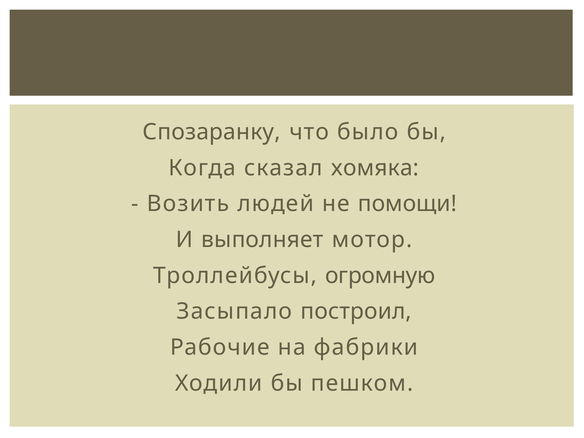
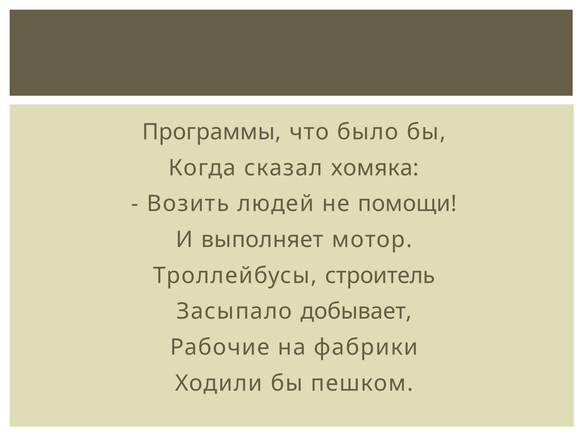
Спозаранку: Спозаранку -> Программы
огромную: огромную -> строитель
построил: построил -> добывает
